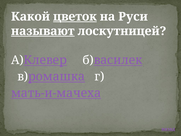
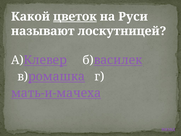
называют underline: present -> none
